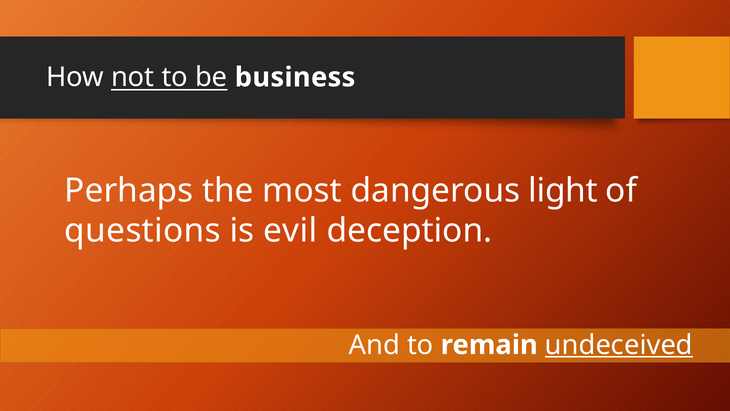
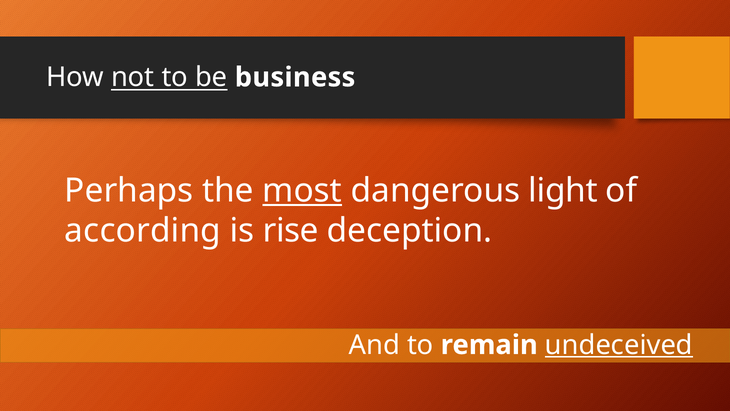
most underline: none -> present
questions: questions -> according
evil: evil -> rise
